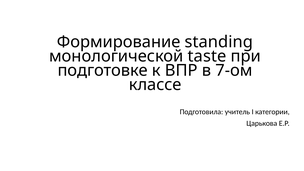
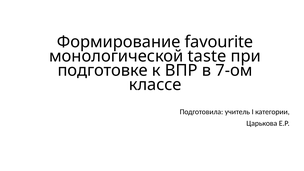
standing: standing -> favourite
